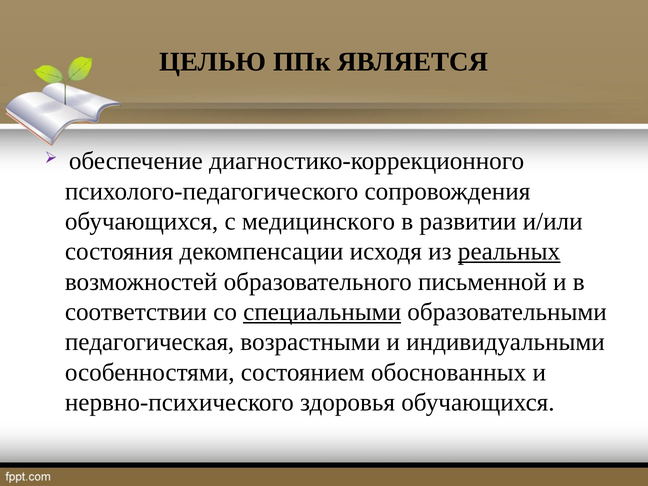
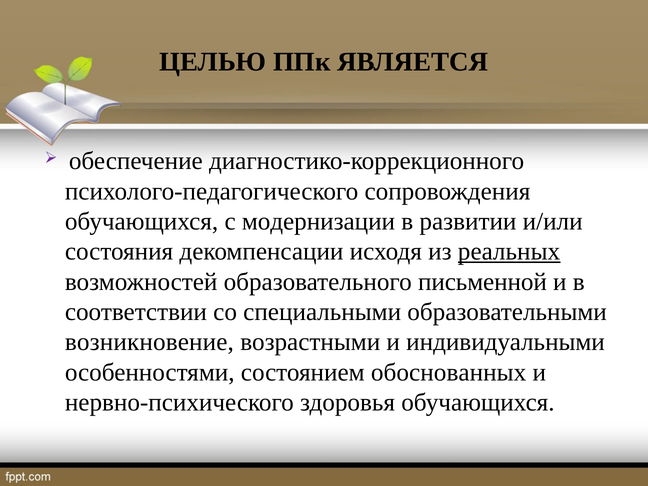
медицинского: медицинского -> модернизации
специальными underline: present -> none
педагогическая: педагогическая -> возникновение
